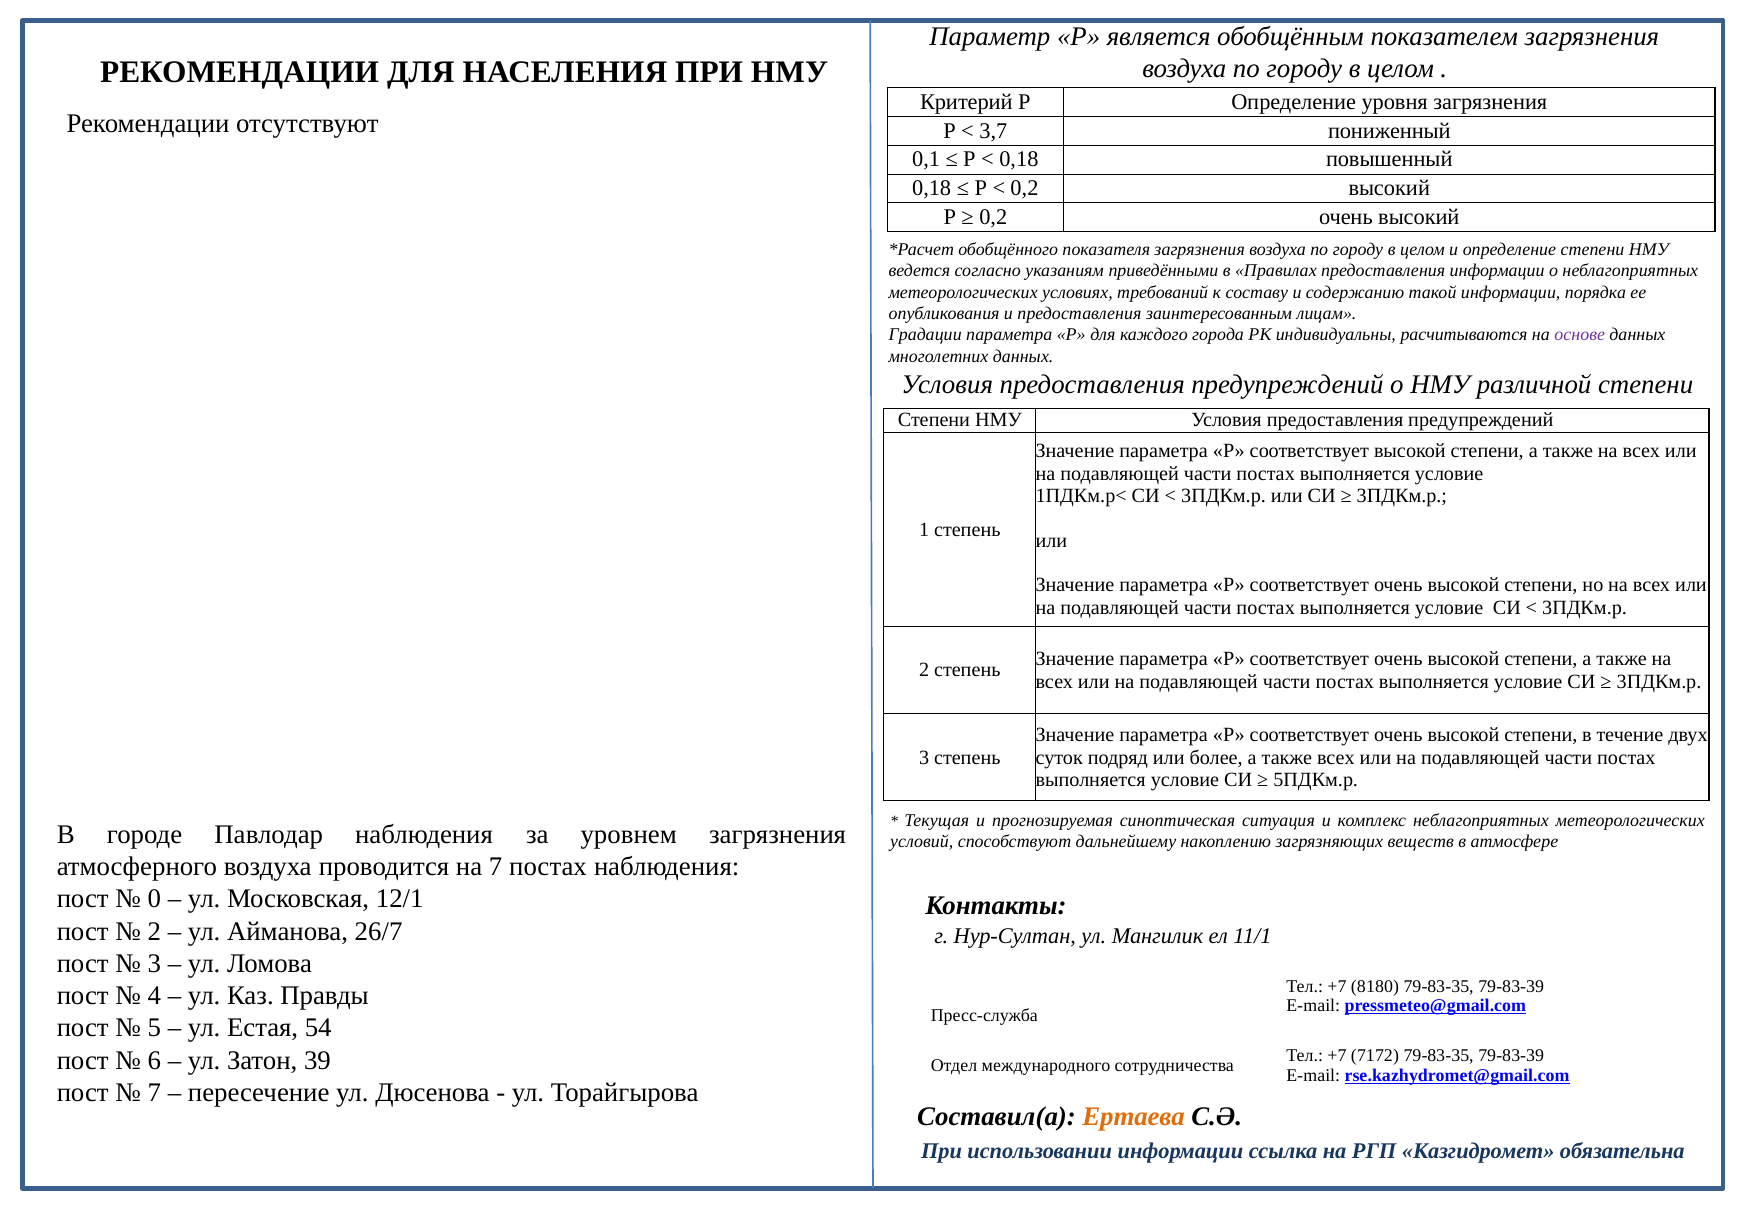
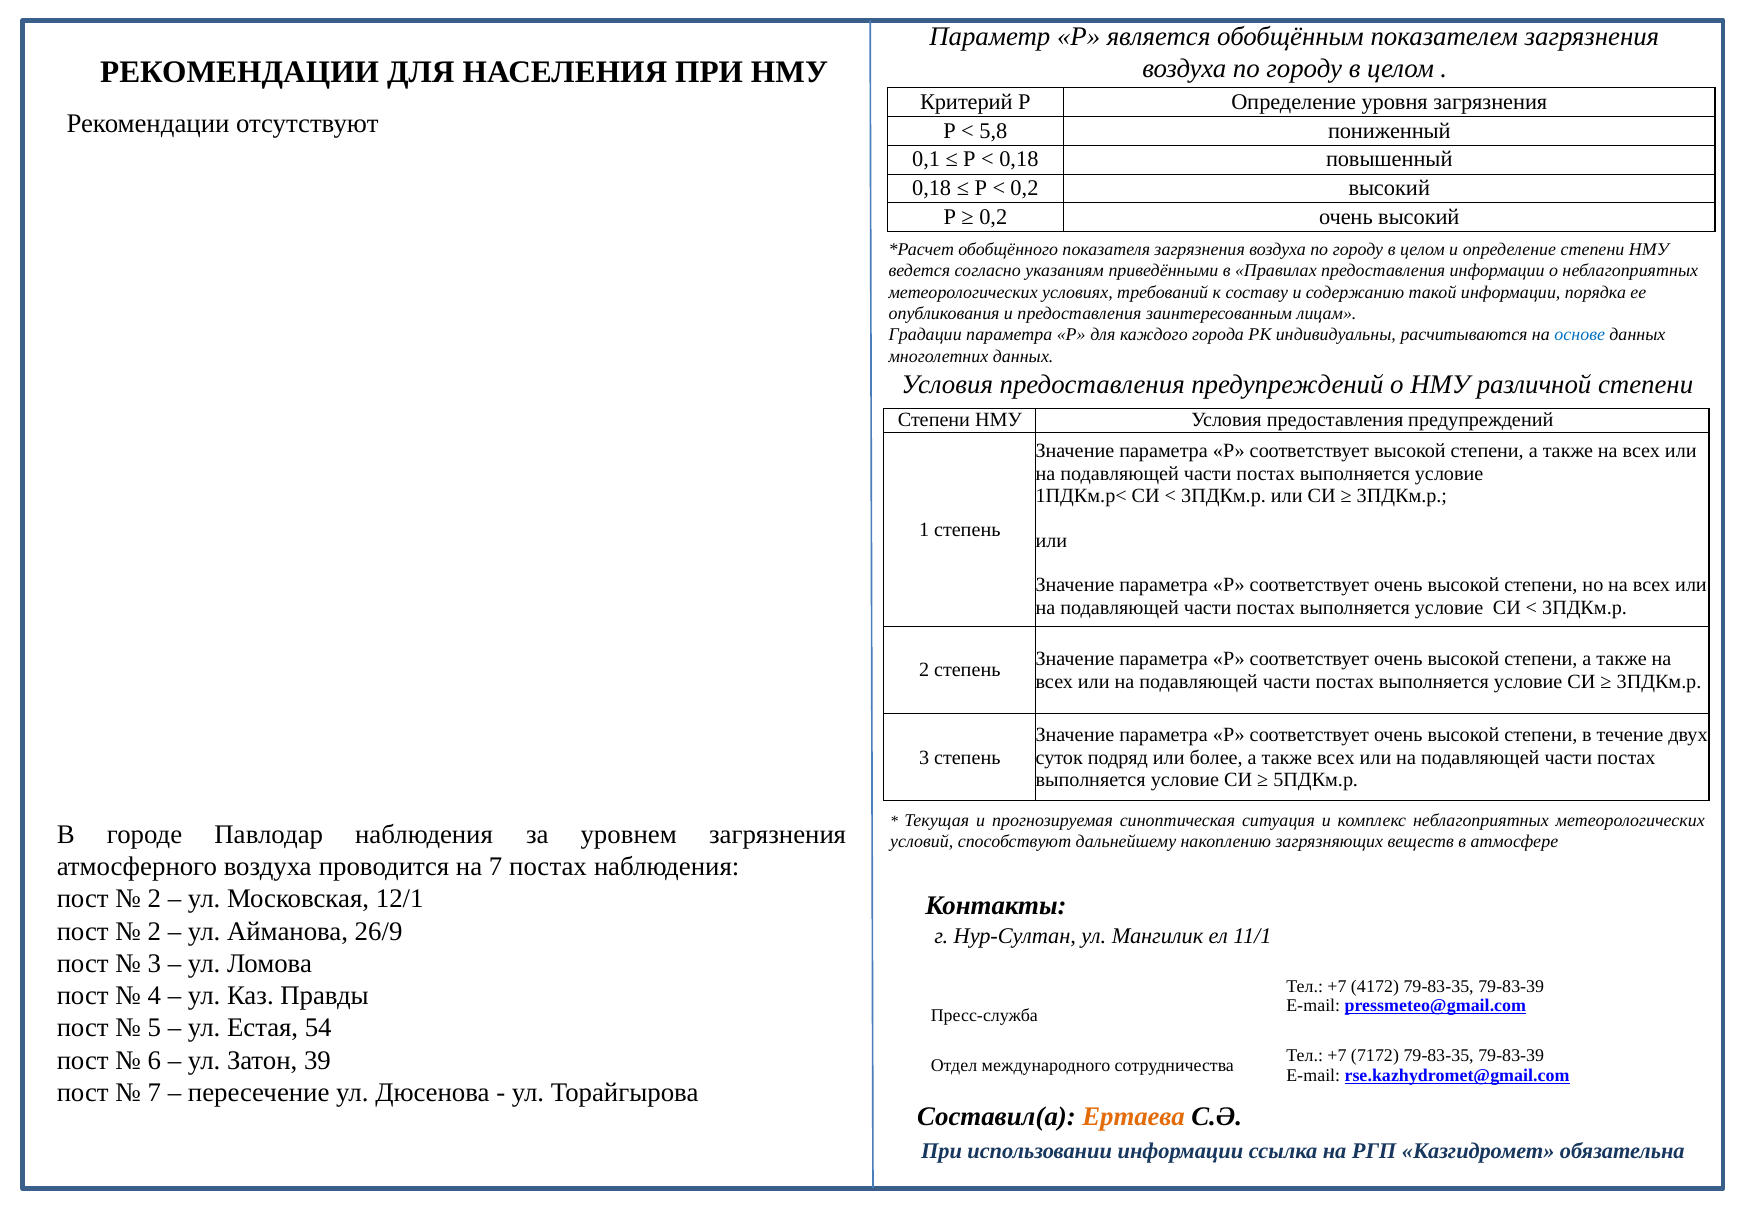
3,7: 3,7 -> 5,8
основе colour: purple -> blue
0 at (154, 899): 0 -> 2
26/7: 26/7 -> 26/9
8180: 8180 -> 4172
